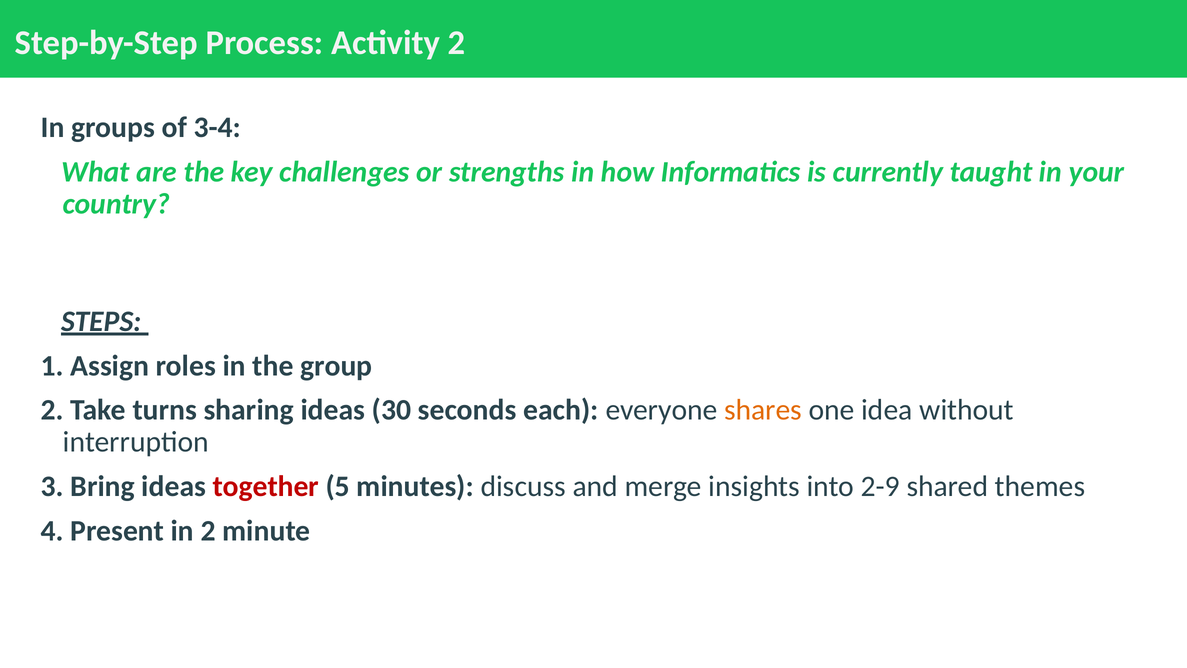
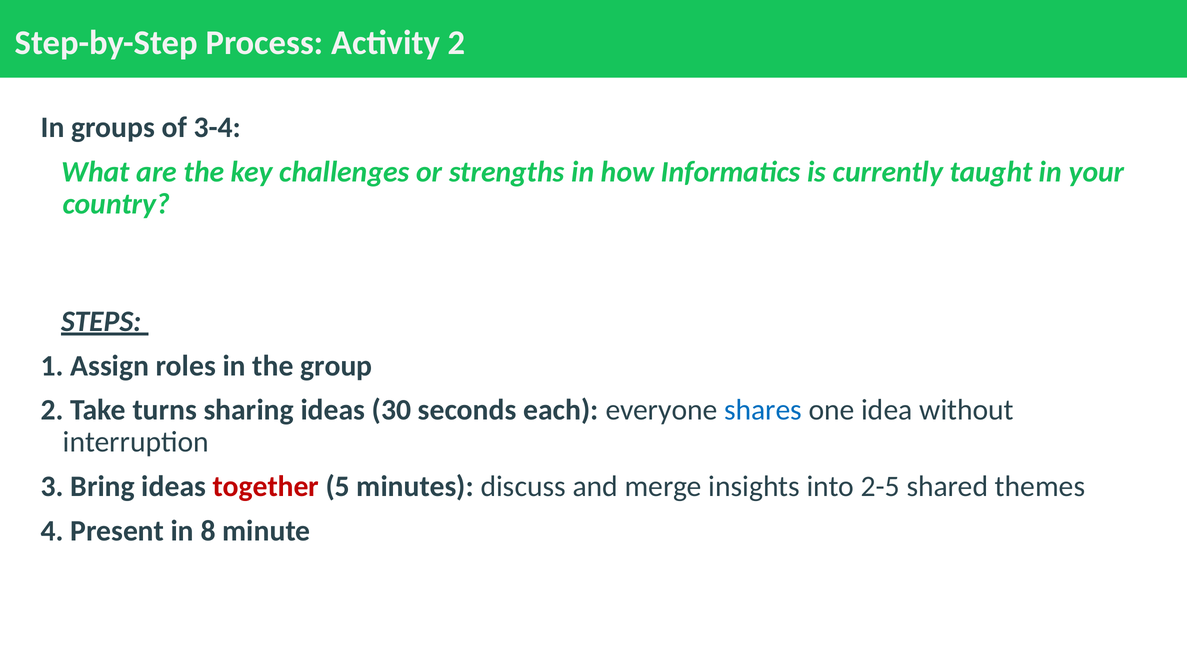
shares colour: orange -> blue
2-9: 2-9 -> 2-5
in 2: 2 -> 8
